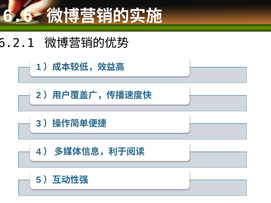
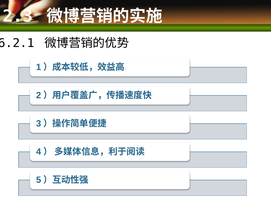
6.6: 6.6 -> 2.3
